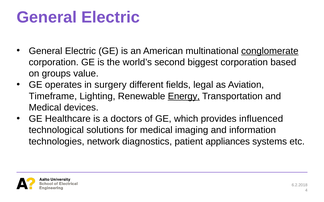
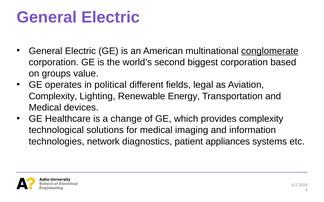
surgery: surgery -> political
Timeframe at (53, 96): Timeframe -> Complexity
Energy underline: present -> none
doctors: doctors -> change
provides influenced: influenced -> complexity
